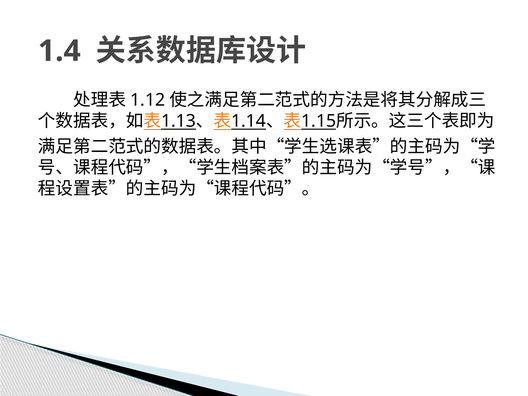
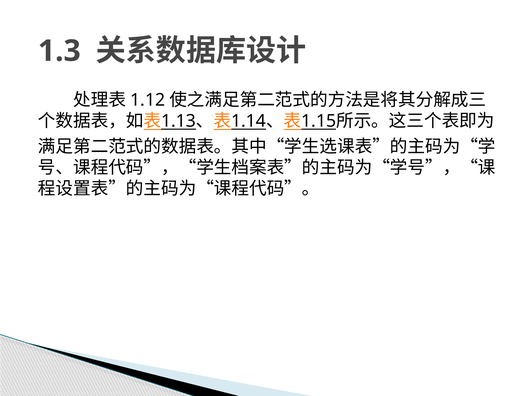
1.4: 1.4 -> 1.3
